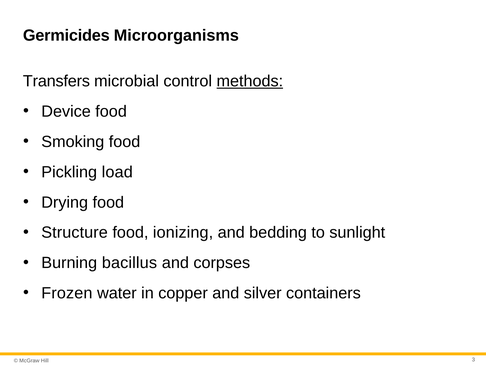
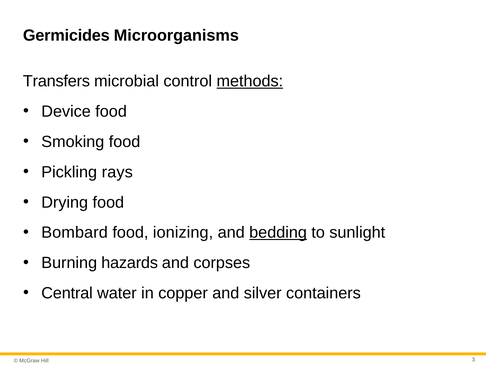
load: load -> rays
Structure: Structure -> Bombard
bedding underline: none -> present
bacillus: bacillus -> hazards
Frozen: Frozen -> Central
